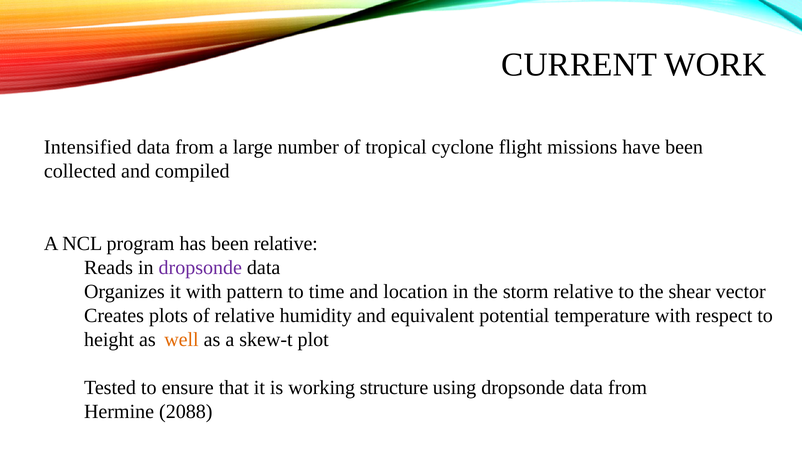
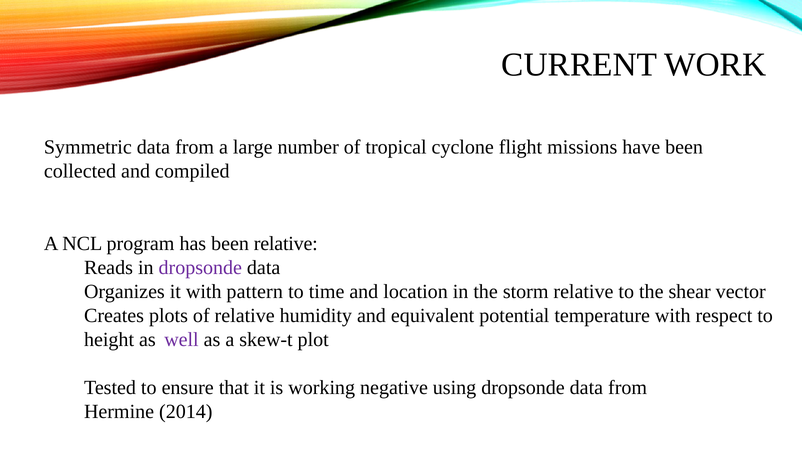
Intensified: Intensified -> Symmetric
well colour: orange -> purple
structure: structure -> negative
2088: 2088 -> 2014
